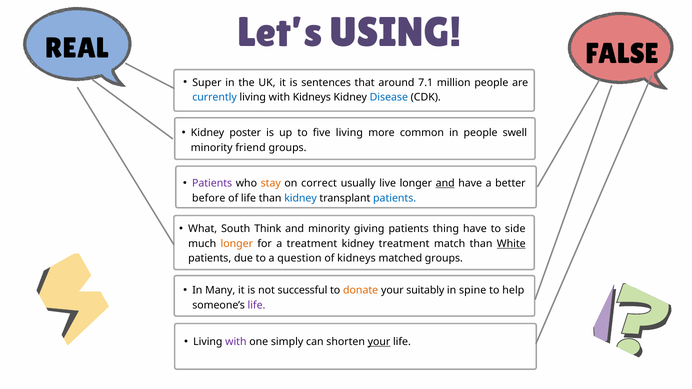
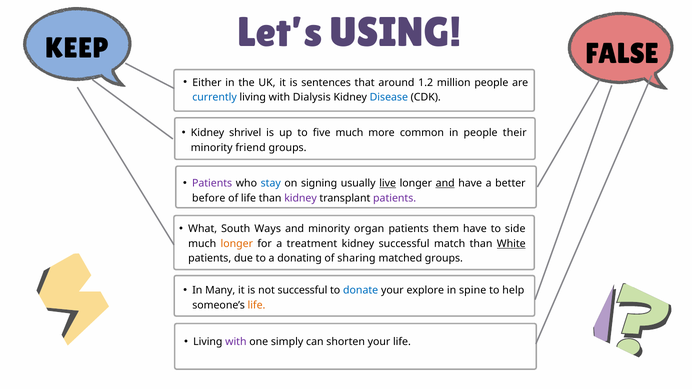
REAL: REAL -> KEEP
Super: Super -> Either
7.1: 7.1 -> 1.2
with Kidneys: Kidneys -> Dialysis
poster: poster -> shrivel
five living: living -> much
swell: swell -> their
stay colour: orange -> blue
correct: correct -> signing
live underline: none -> present
kidney at (301, 198) colour: blue -> purple
patients at (395, 198) colour: blue -> purple
Think: Think -> Ways
giving: giving -> organ
thing: thing -> them
kidney treatment: treatment -> successful
question: question -> donating
of kidneys: kidneys -> sharing
donate colour: orange -> blue
suitably: suitably -> explore
life at (256, 305) colour: purple -> orange
your at (379, 342) underline: present -> none
